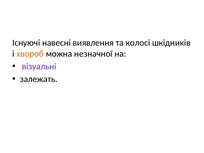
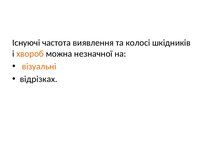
навесні: навесні -> частота
візуальні colour: purple -> orange
залежать: залежать -> відрізках
